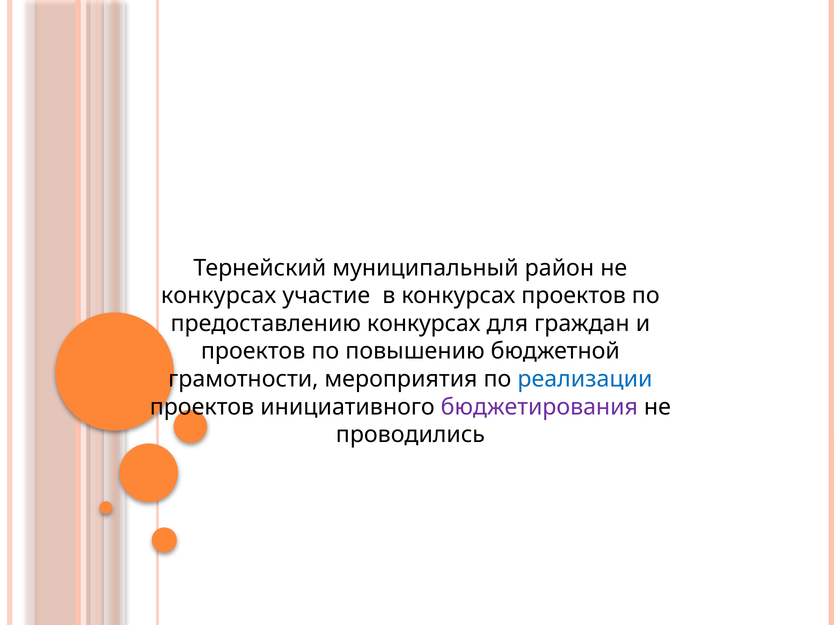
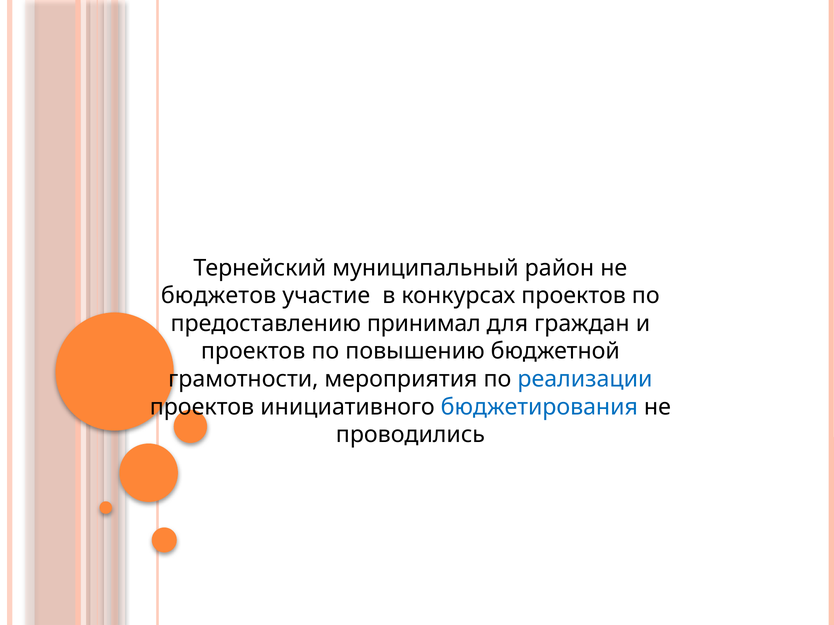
конкурсах at (219, 296): конкурсах -> бюджетов
предоставлению конкурсах: конкурсах -> принимал
бюджетирования colour: purple -> blue
